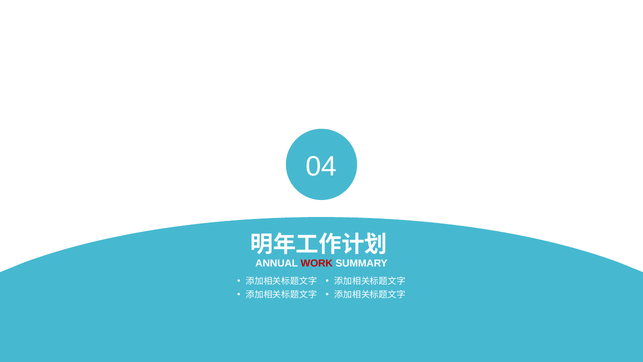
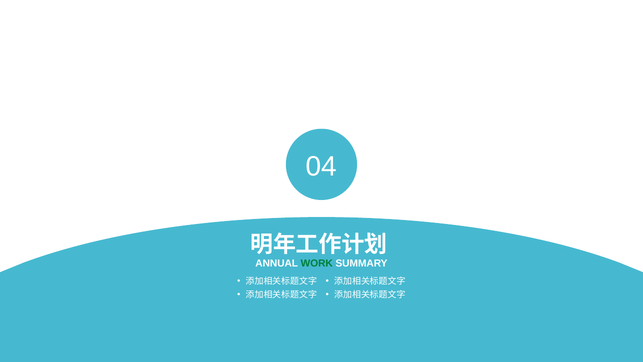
WORK colour: red -> green
